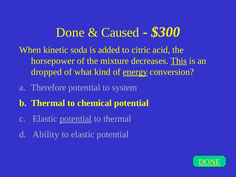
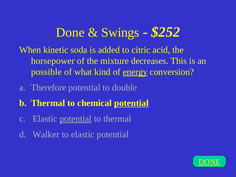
Caused: Caused -> Swings
$300: $300 -> $252
This underline: present -> none
dropped: dropped -> possible
system: system -> double
potential at (131, 103) underline: none -> present
Ability: Ability -> Walker
